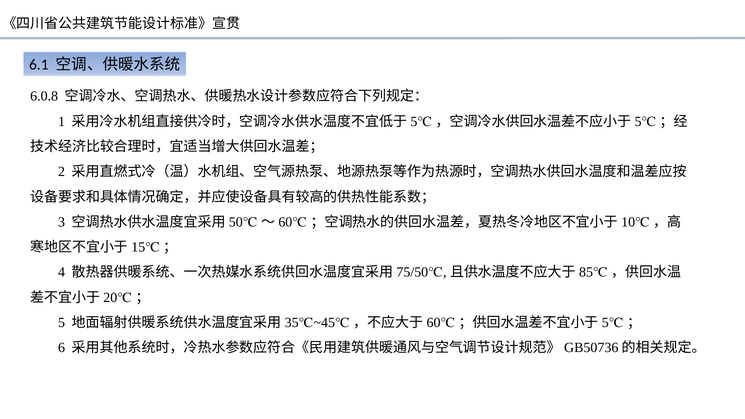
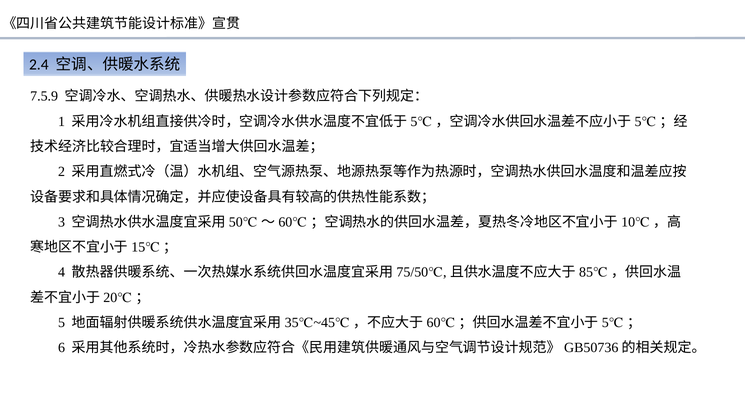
6.1: 6.1 -> 2.4
6.0.8: 6.0.8 -> 7.5.9
